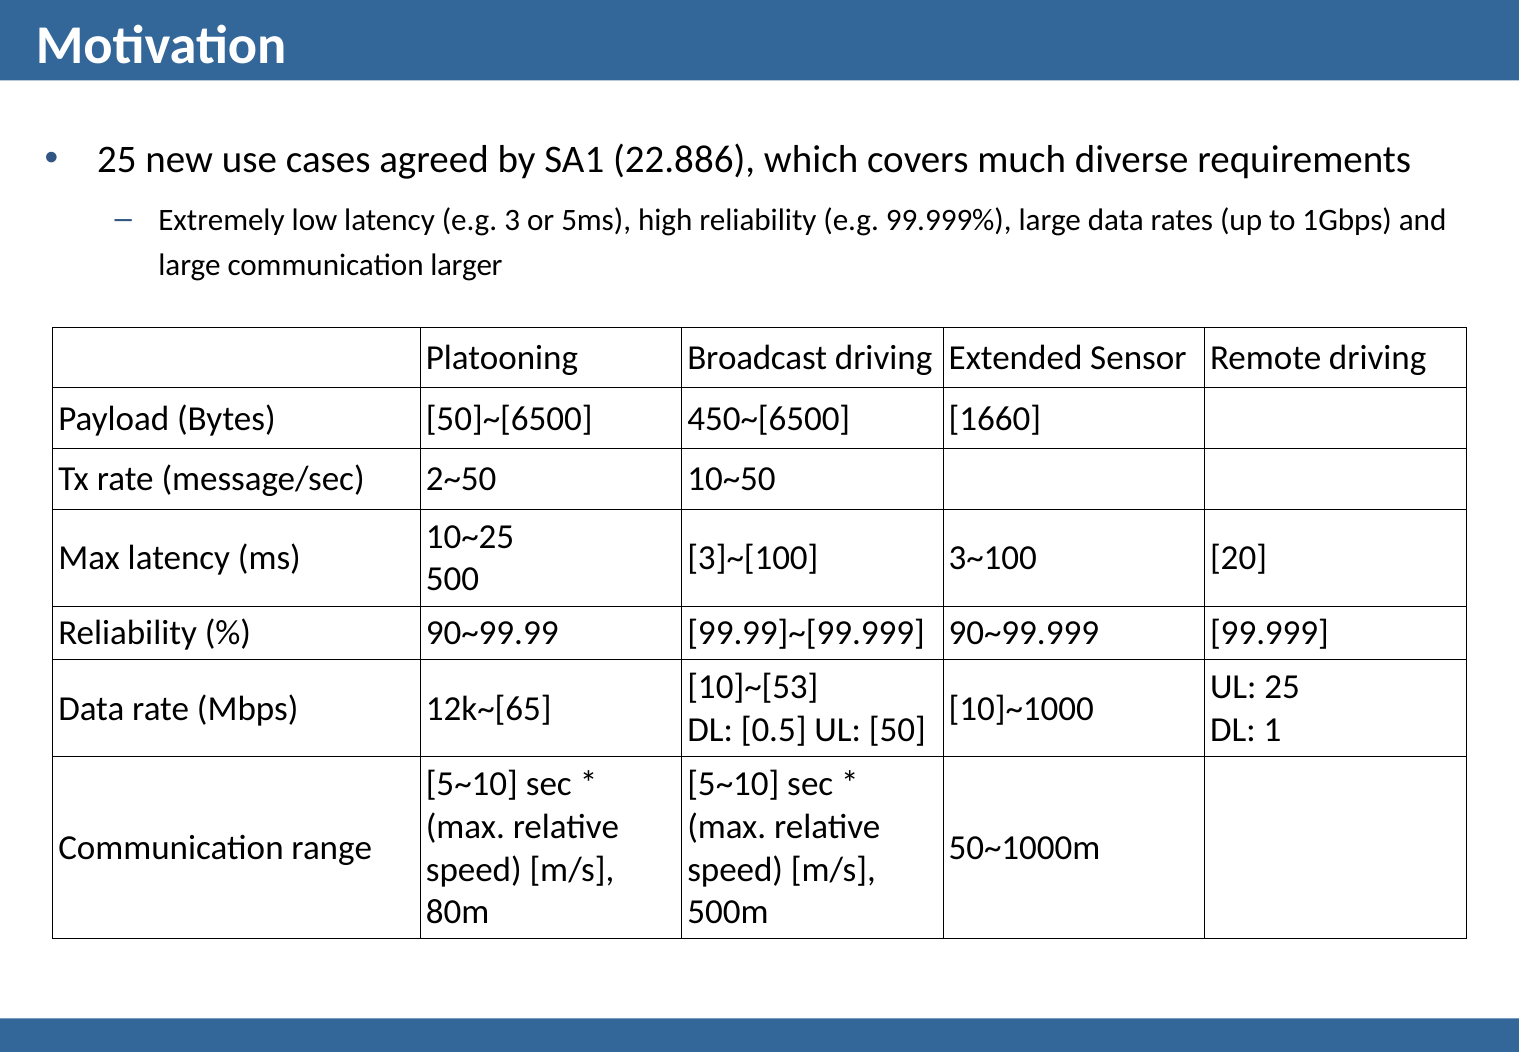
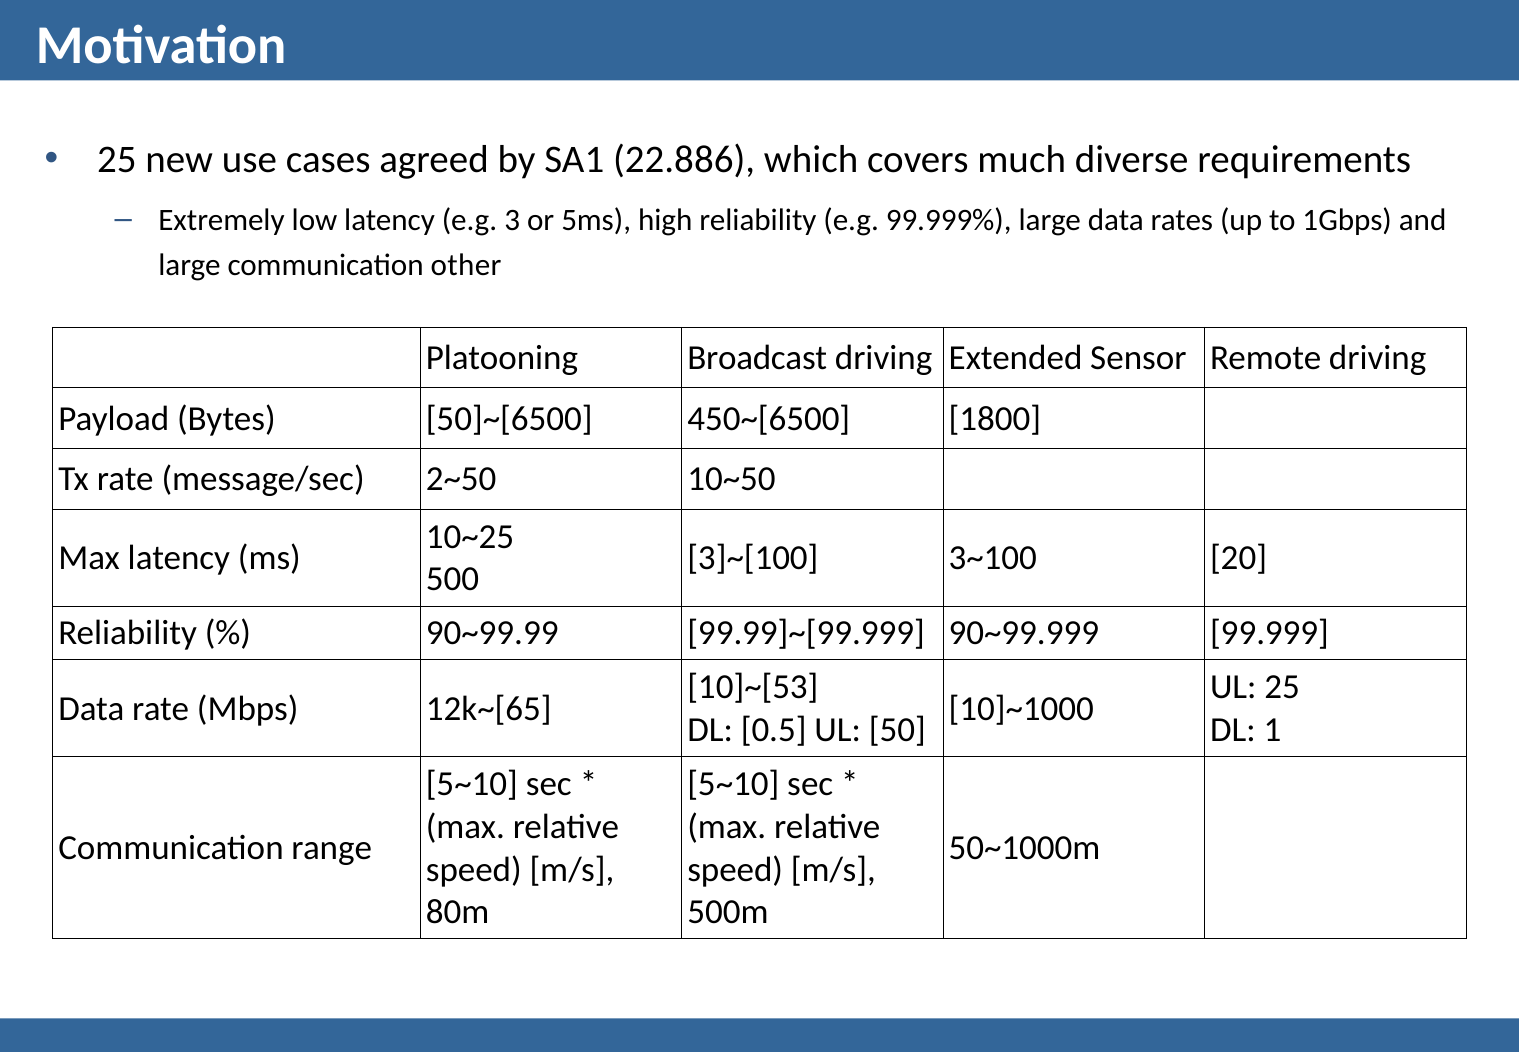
larger: larger -> other
1660: 1660 -> 1800
